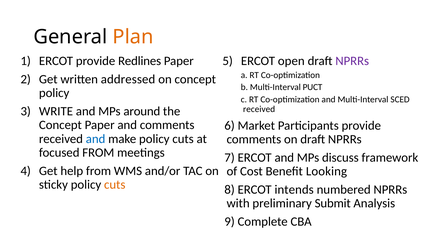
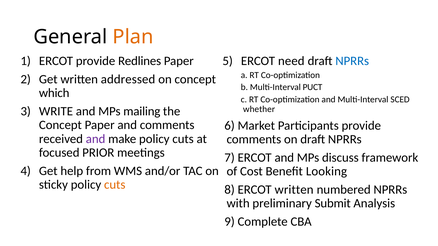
open: open -> need
NPRRs at (352, 61) colour: purple -> blue
policy at (54, 93): policy -> which
received at (259, 109): received -> whether
around: around -> mailing
and at (96, 139) colour: blue -> purple
focused FROM: FROM -> PRIOR
ERCOT intends: intends -> written
